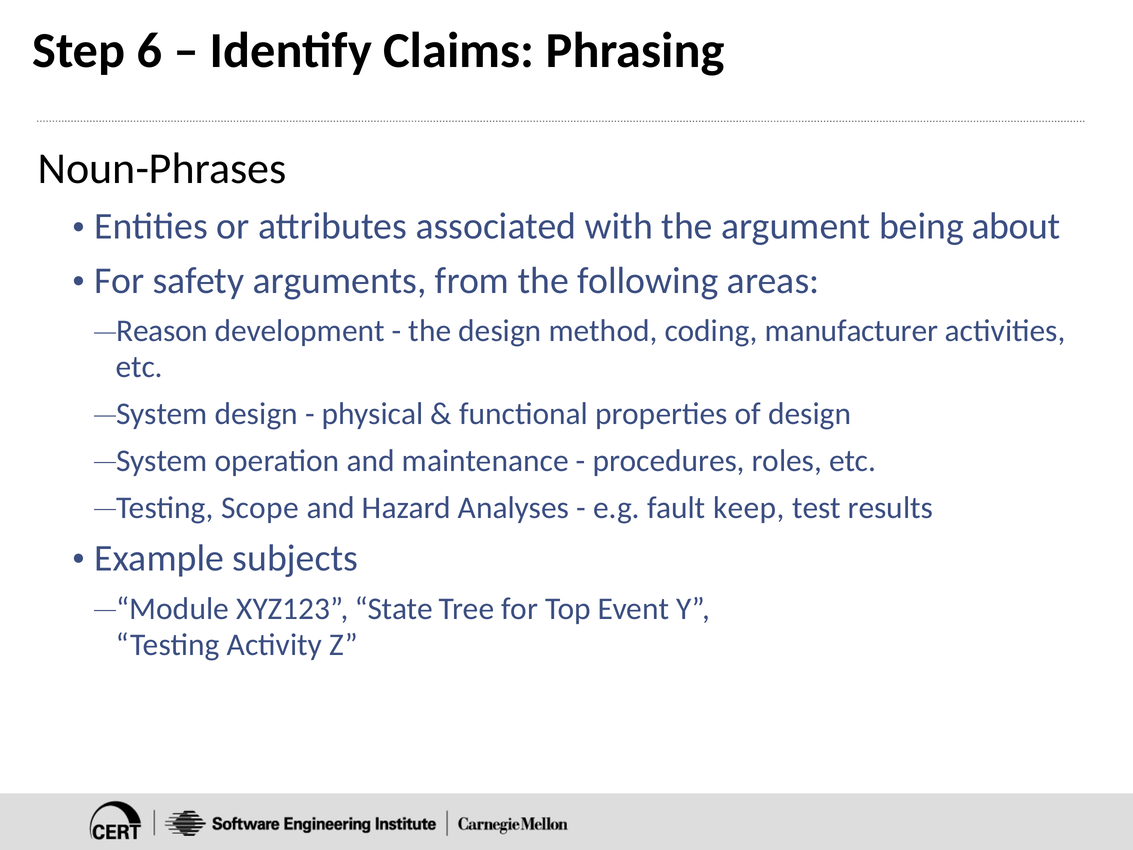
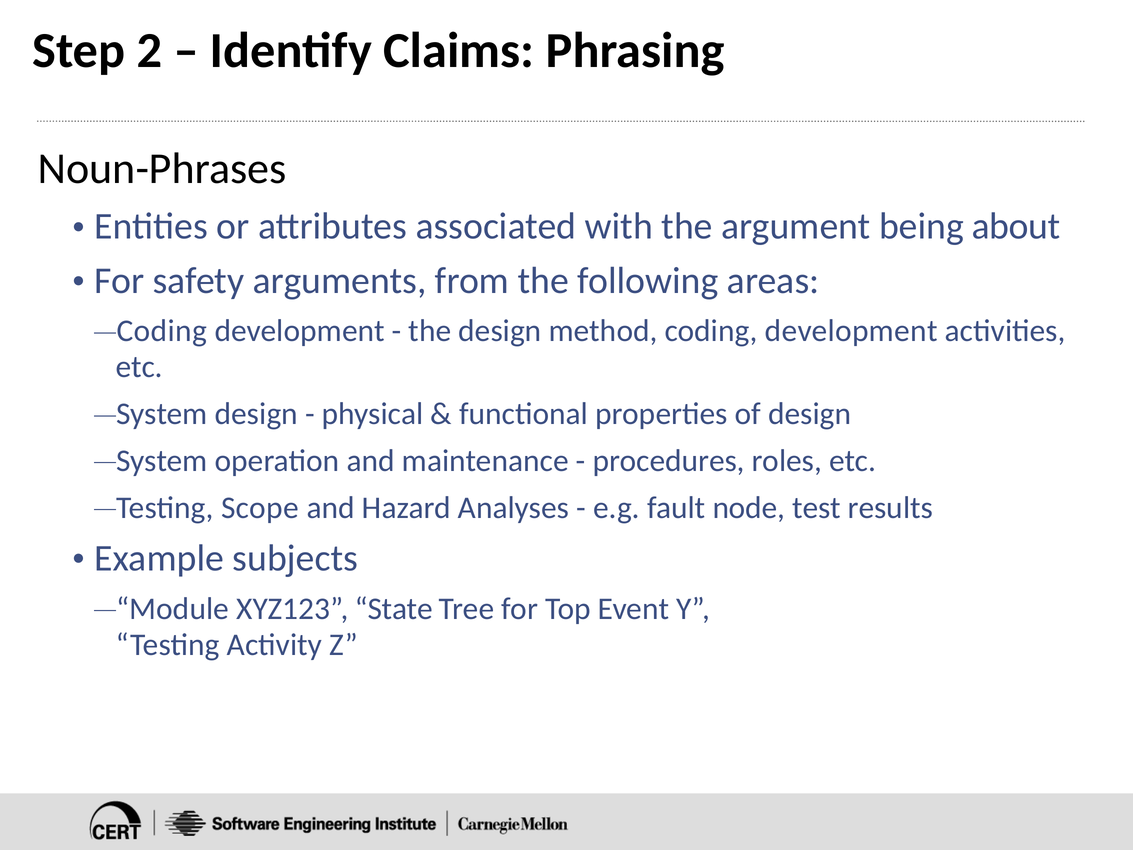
6: 6 -> 2
Reason at (162, 331): Reason -> Coding
method coding manufacturer: manufacturer -> development
keep: keep -> node
